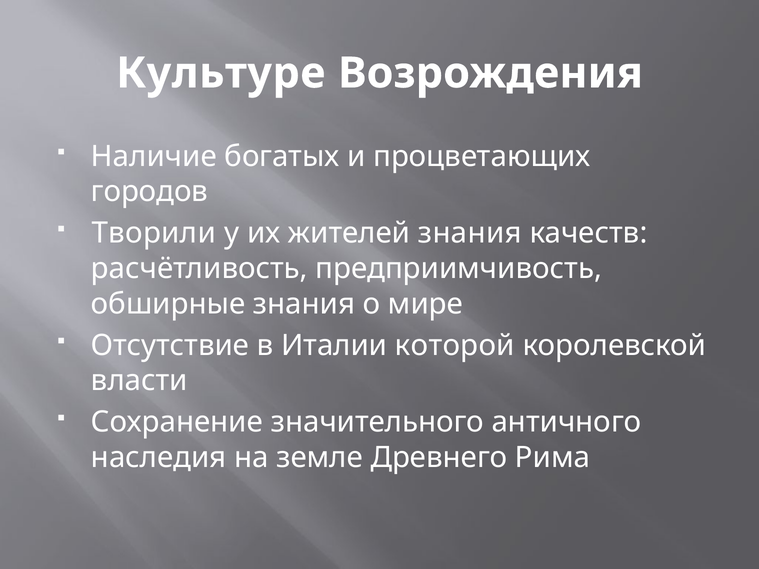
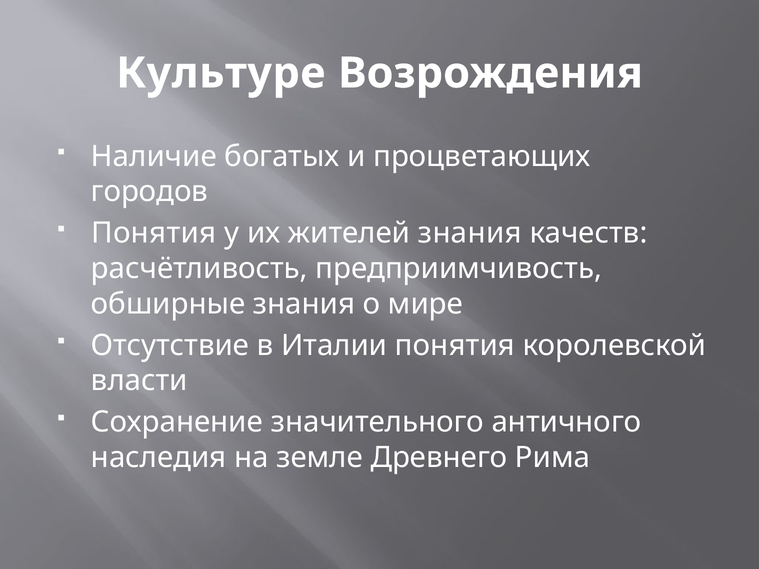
Творили at (154, 233): Творили -> Понятия
Италии которой: которой -> понятия
